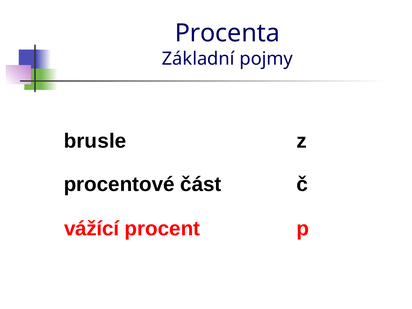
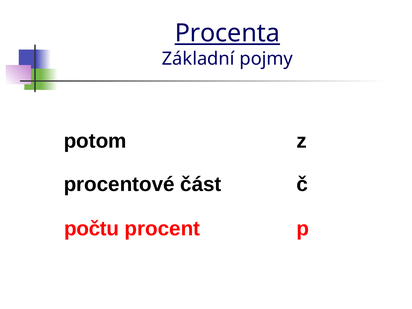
Procenta underline: none -> present
brusle: brusle -> potom
vážící: vážící -> počtu
